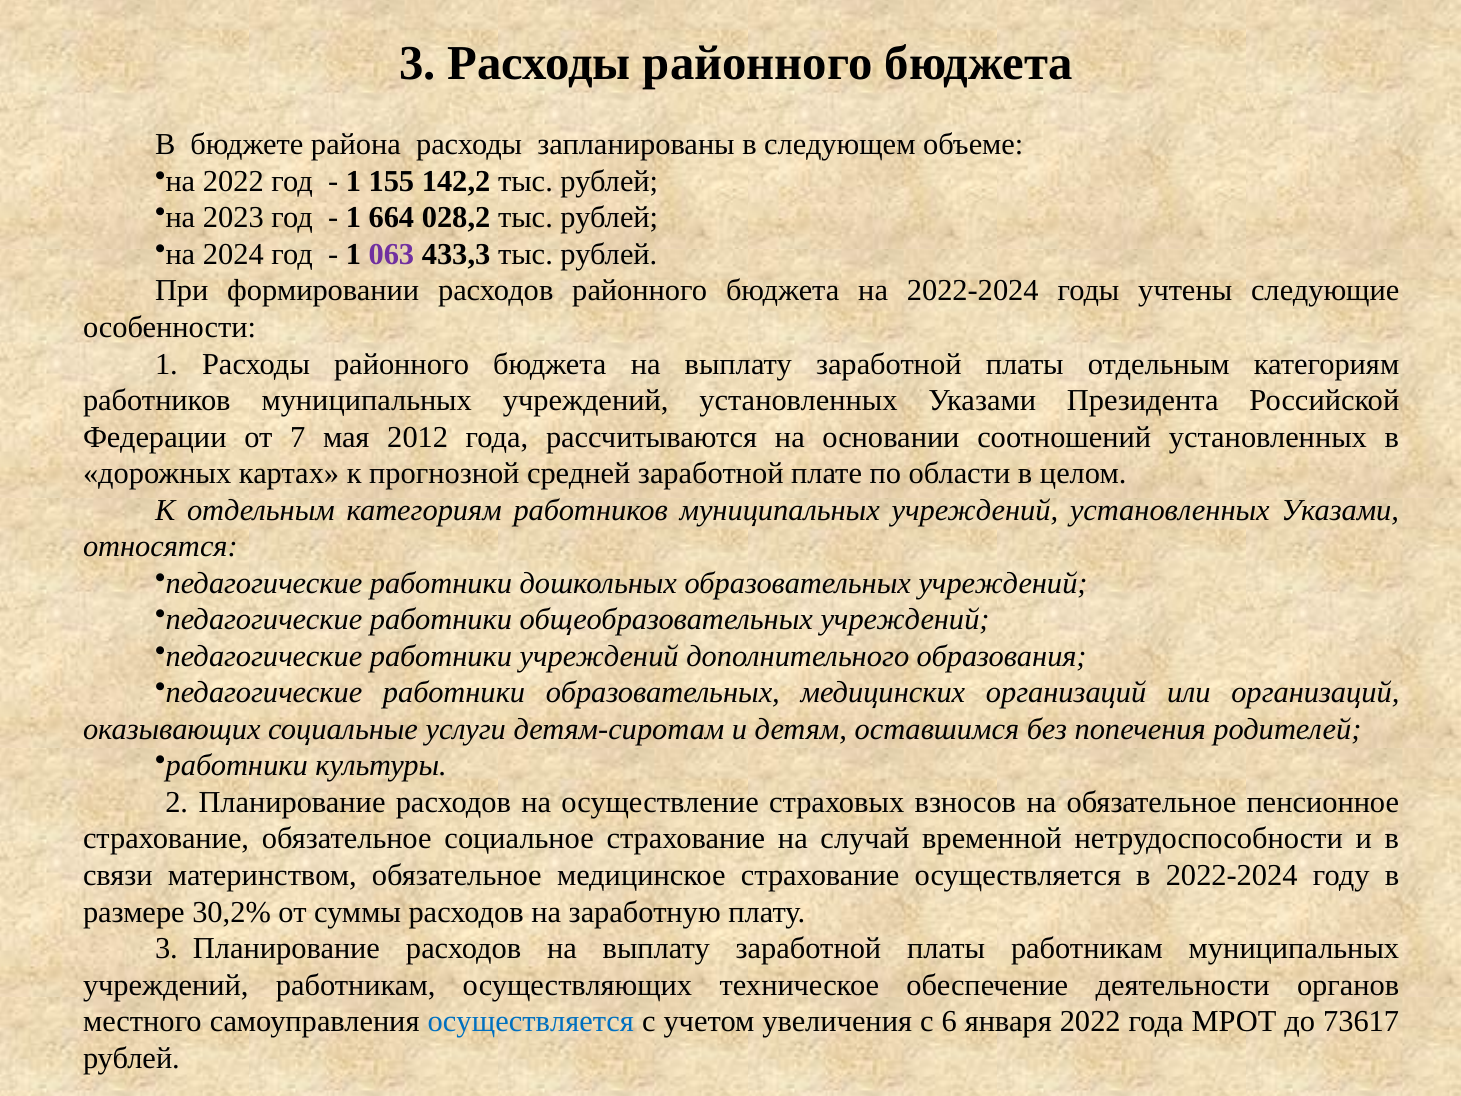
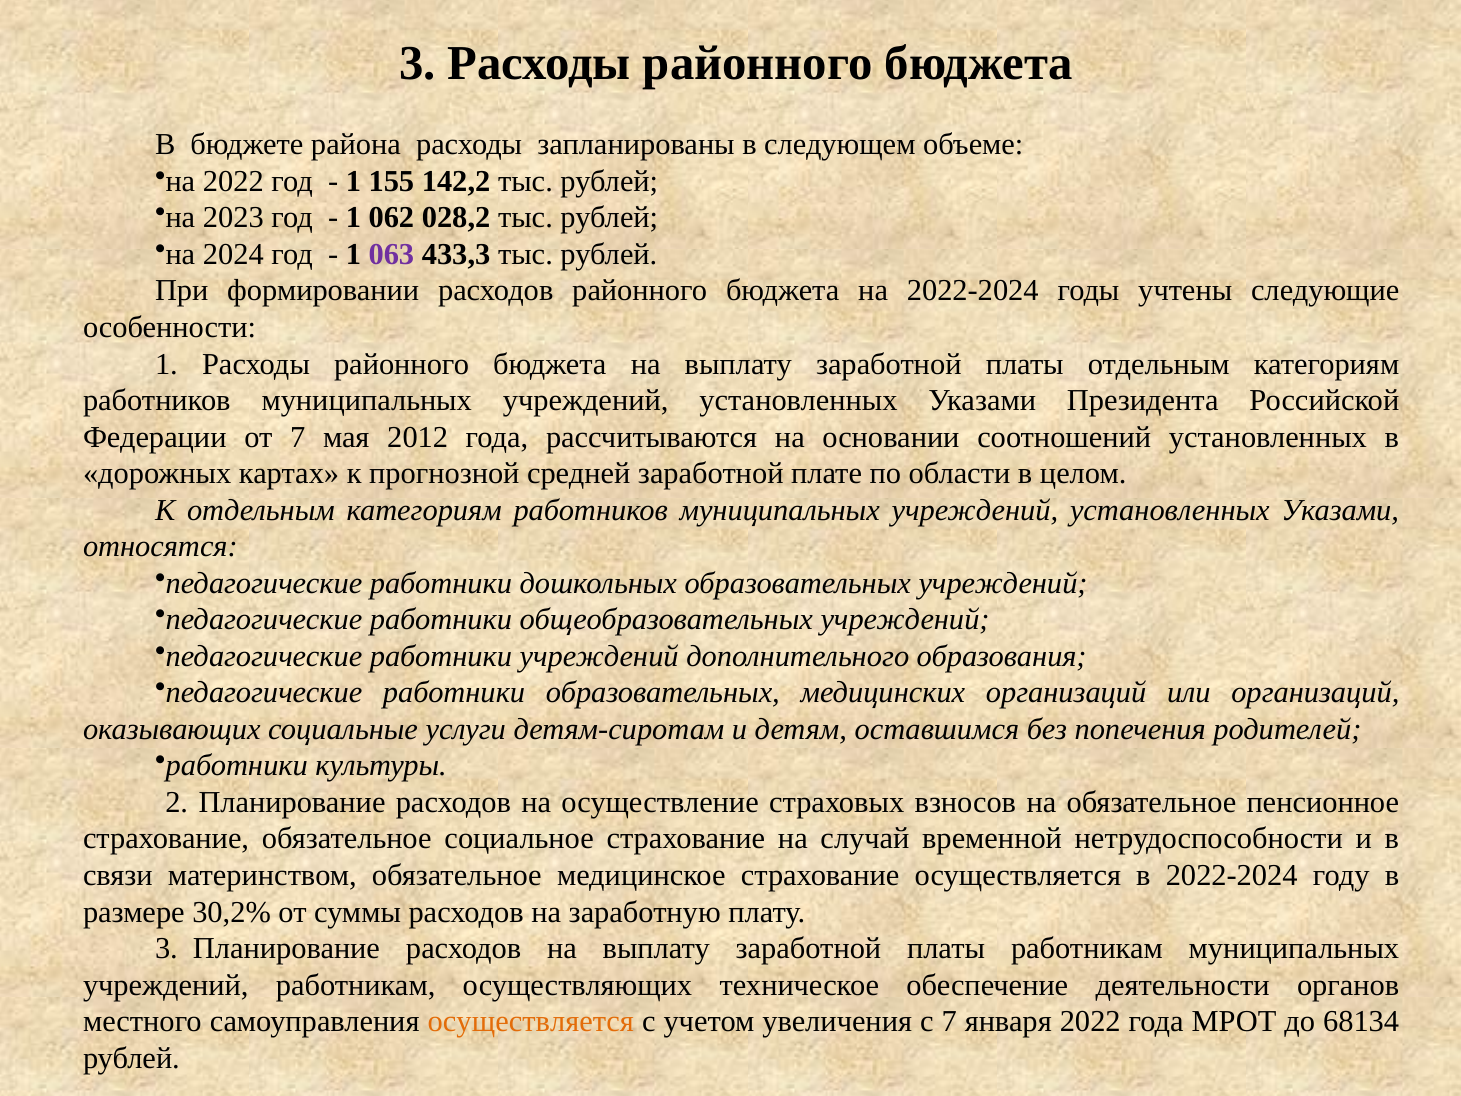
664: 664 -> 062
осуществляется at (531, 1021) colour: blue -> orange
с 6: 6 -> 7
73617: 73617 -> 68134
